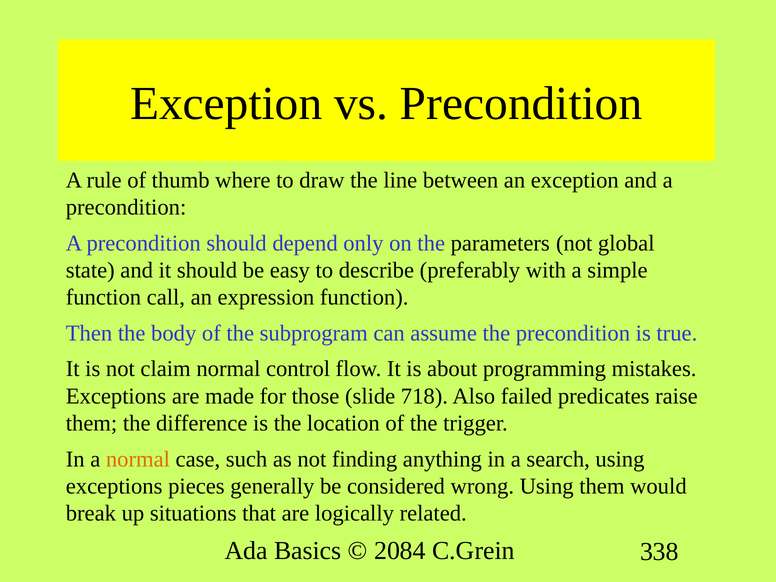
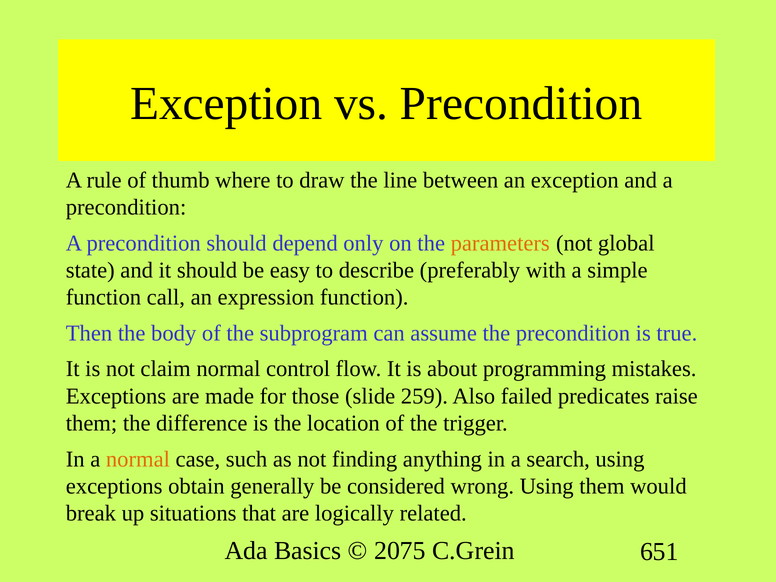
parameters colour: black -> orange
718: 718 -> 259
pieces: pieces -> obtain
2084: 2084 -> 2075
338: 338 -> 651
